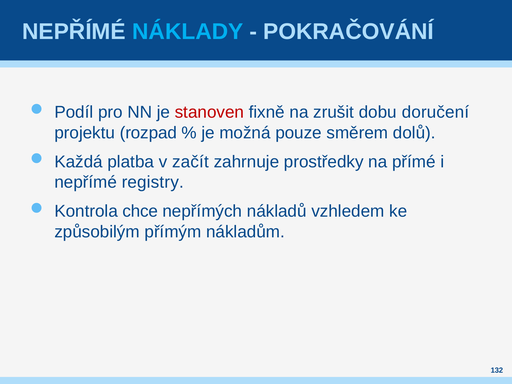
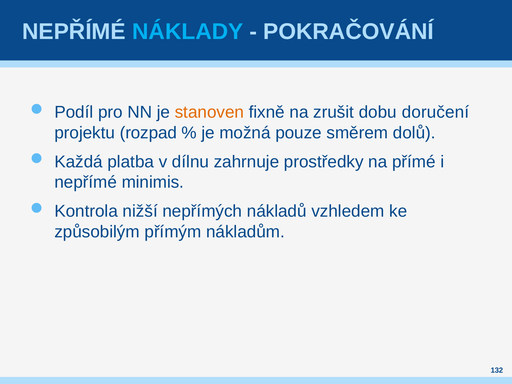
stanoven colour: red -> orange
začít: začít -> dílnu
registry: registry -> minimis
chce: chce -> nižší
